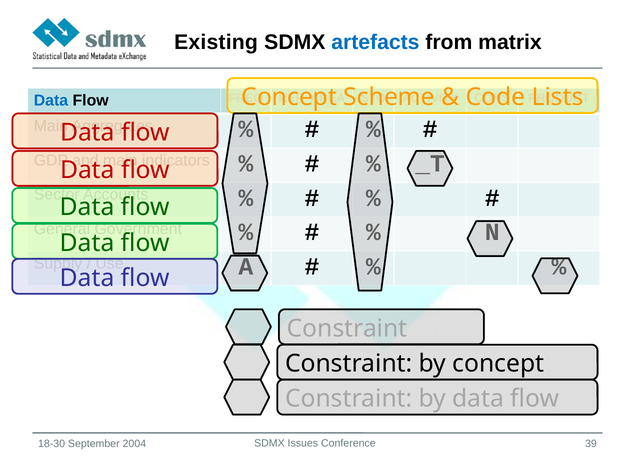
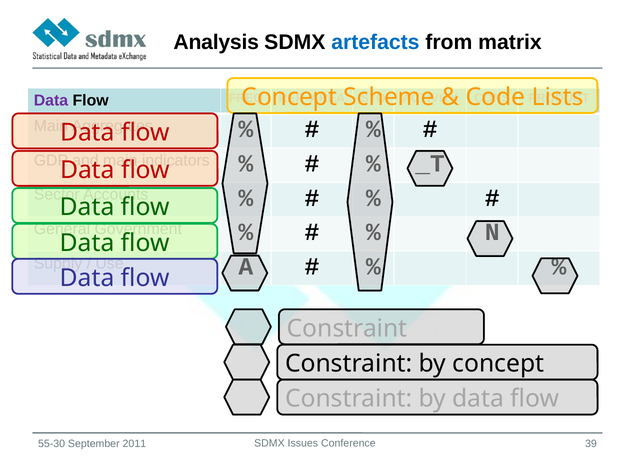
Existing: Existing -> Analysis
Data at (51, 100) colour: blue -> purple
18-30: 18-30 -> 55-30
2004: 2004 -> 2011
